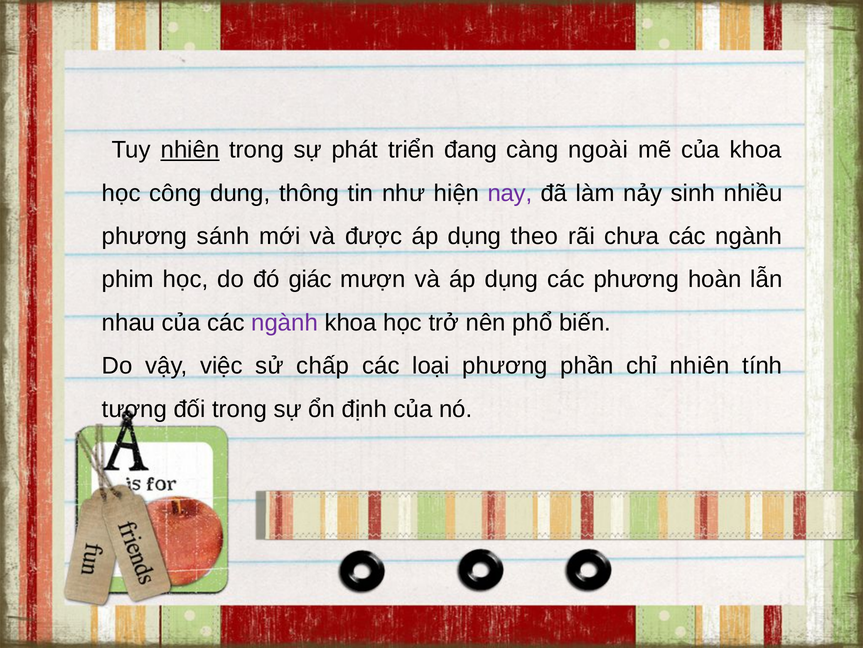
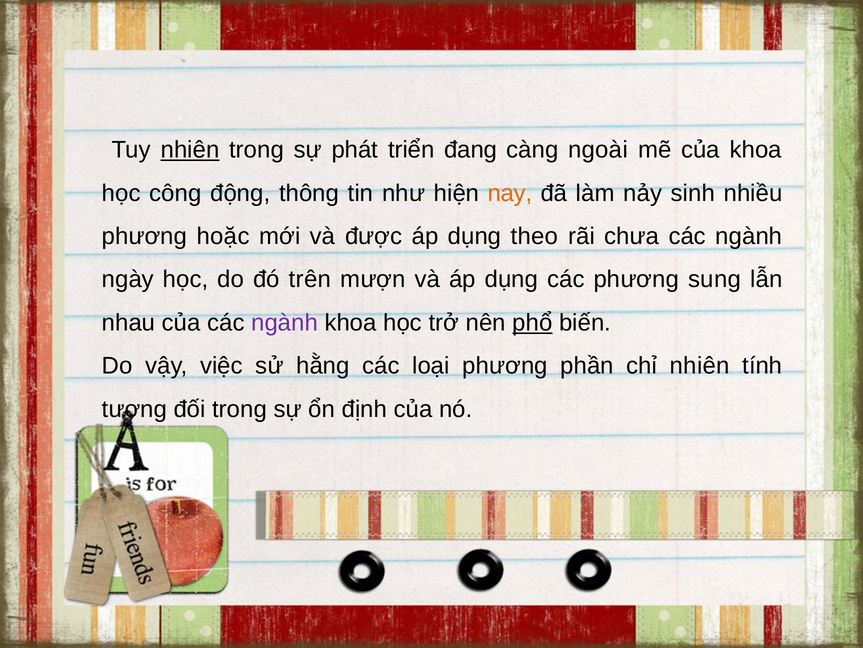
dung: dung -> động
nay colour: purple -> orange
sánh: sánh -> hoặc
phim: phim -> ngày
giác: giác -> trên
hoàn: hoàn -> sung
phổ underline: none -> present
chấp: chấp -> hằng
